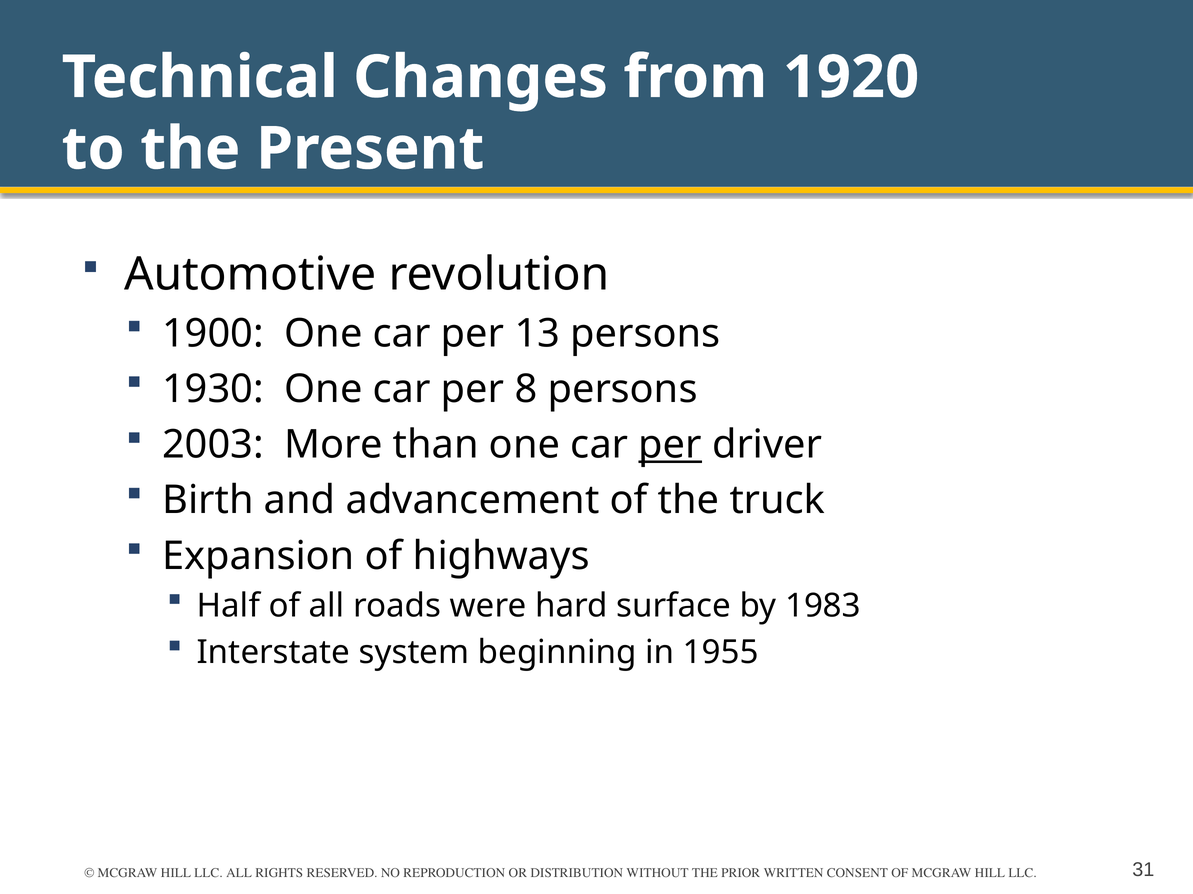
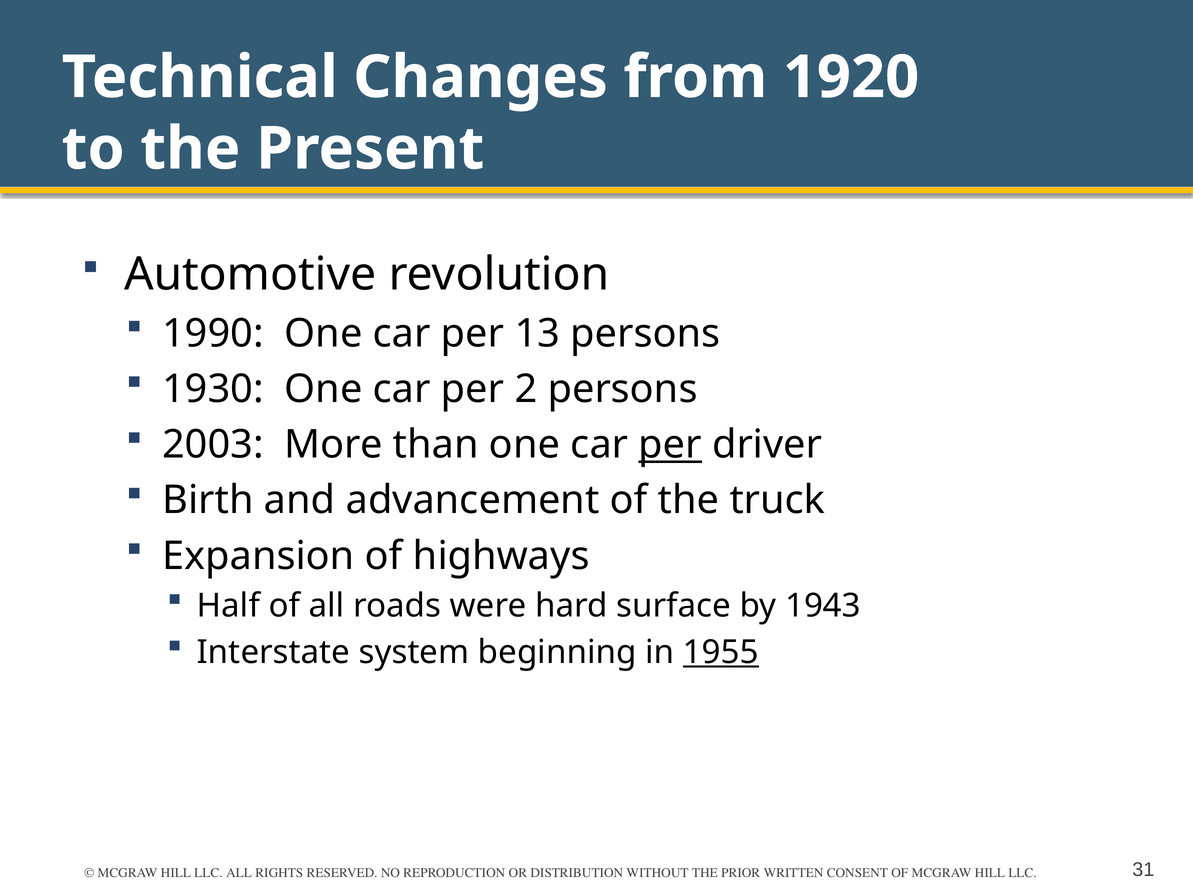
1900: 1900 -> 1990
8: 8 -> 2
1983: 1983 -> 1943
1955 underline: none -> present
